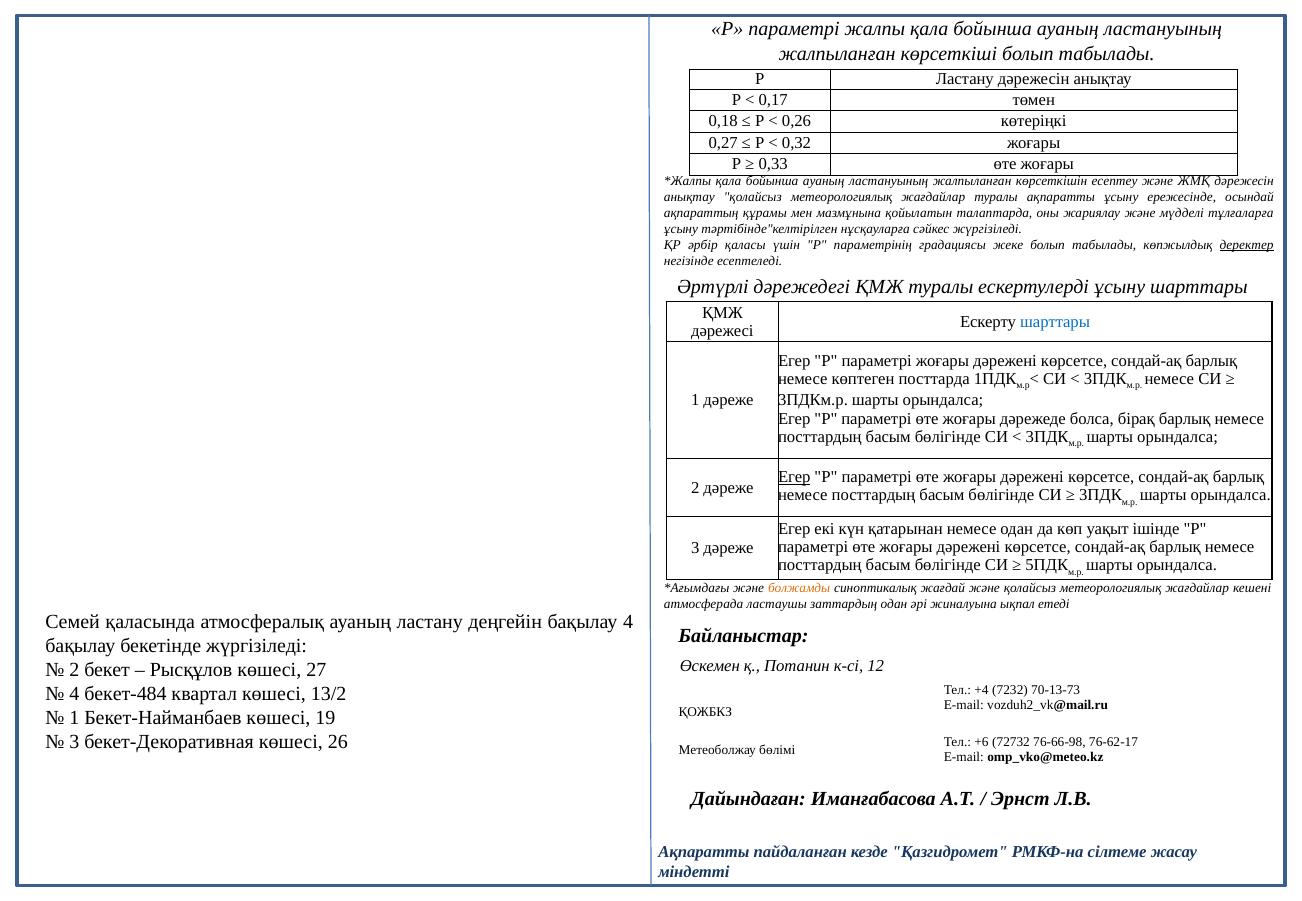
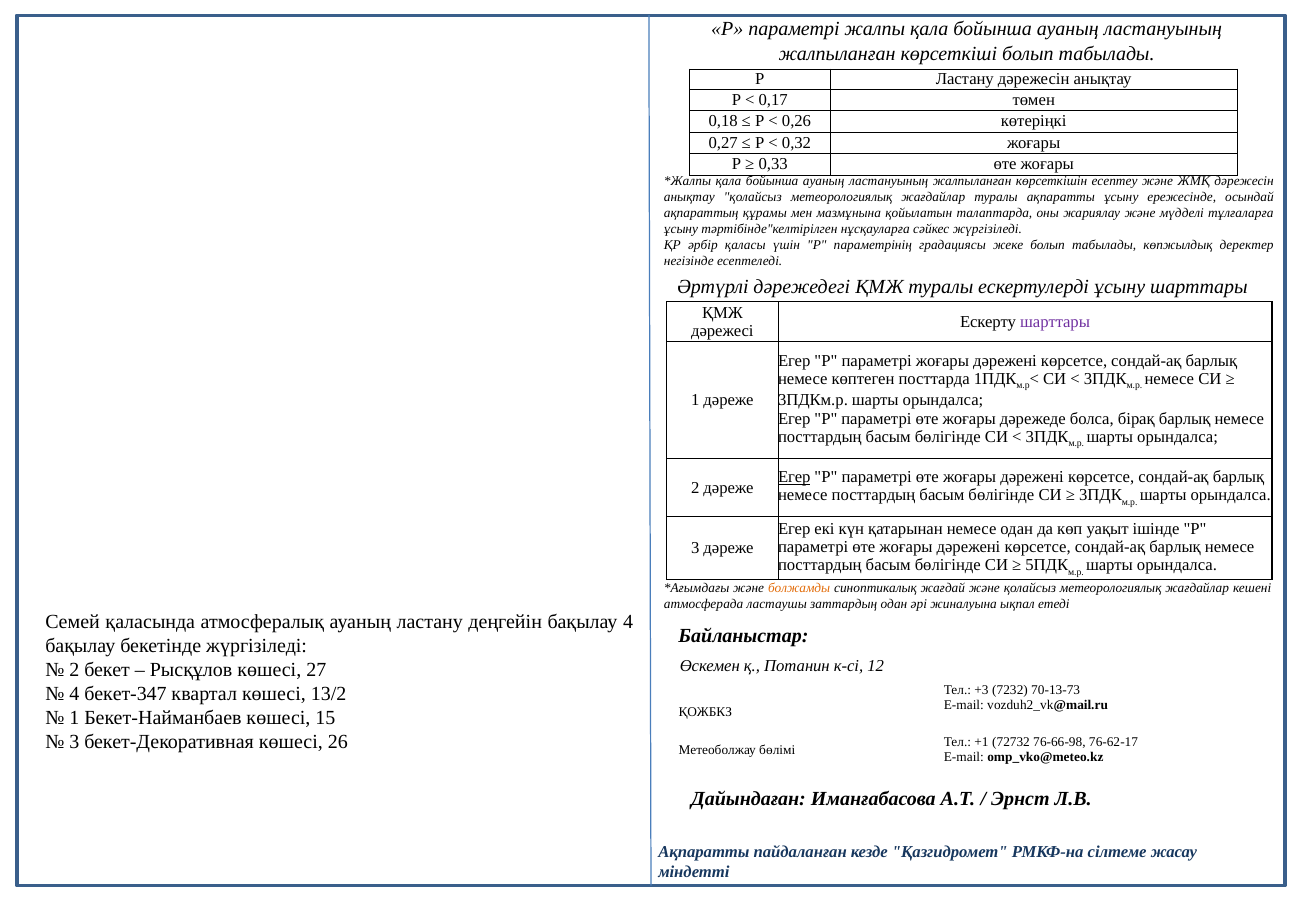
деректер underline: present -> none
шарттары at (1055, 322) colour: blue -> purple
+4: +4 -> +3
бекет-484: бекет-484 -> бекет-347
19: 19 -> 15
+6: +6 -> +1
